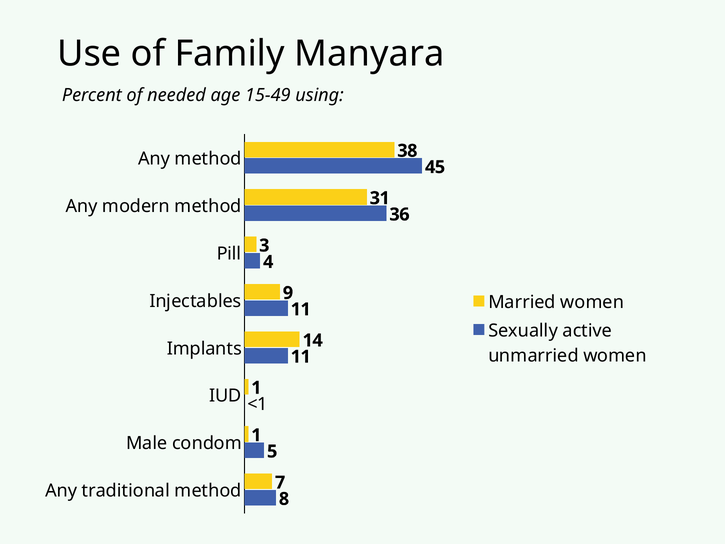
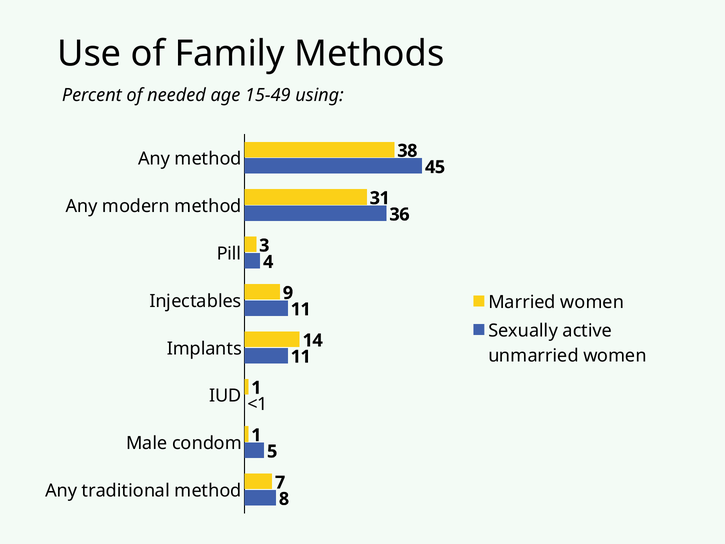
Manyara: Manyara -> Methods
